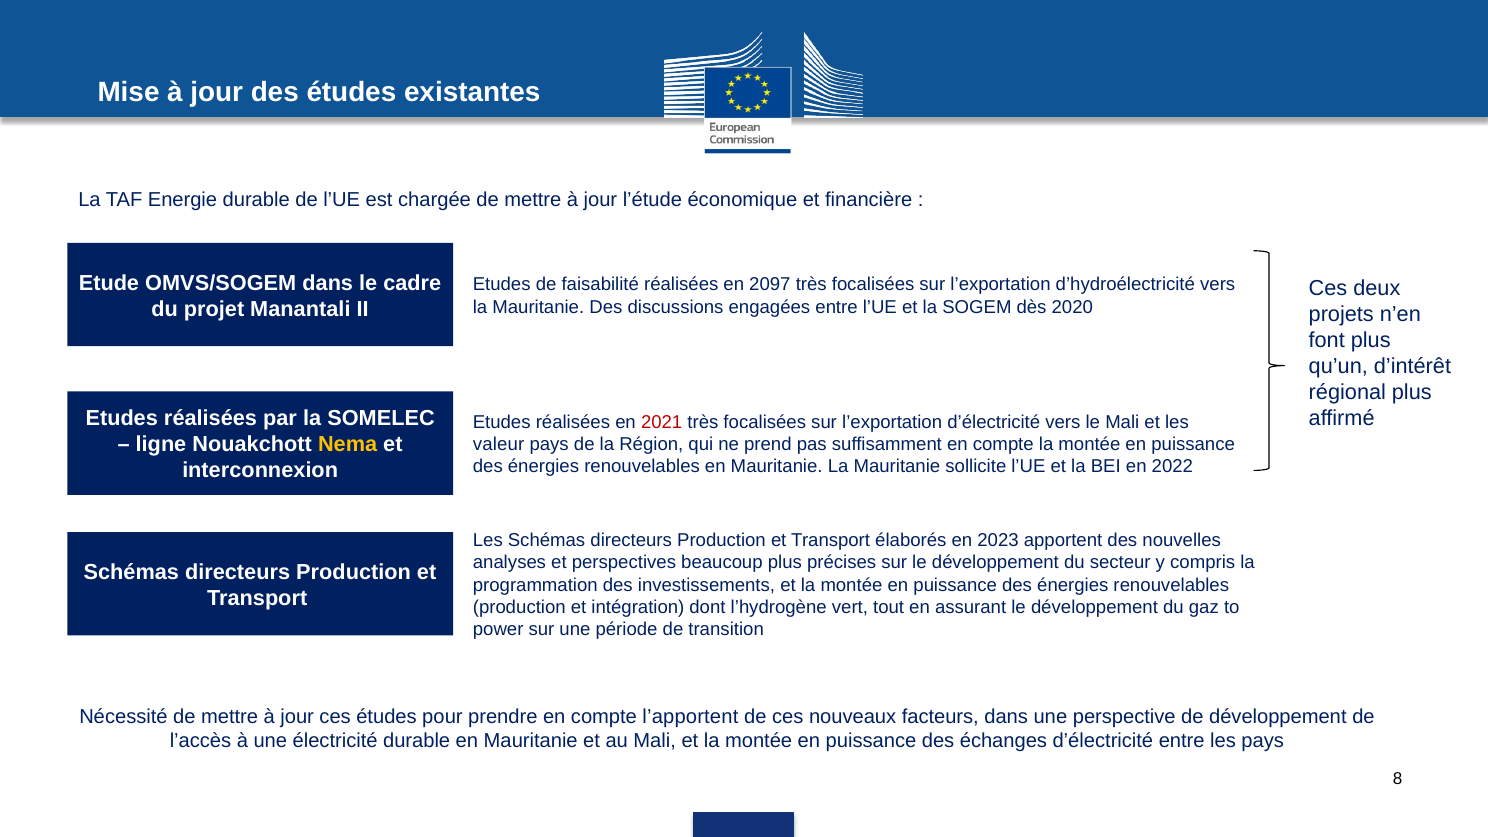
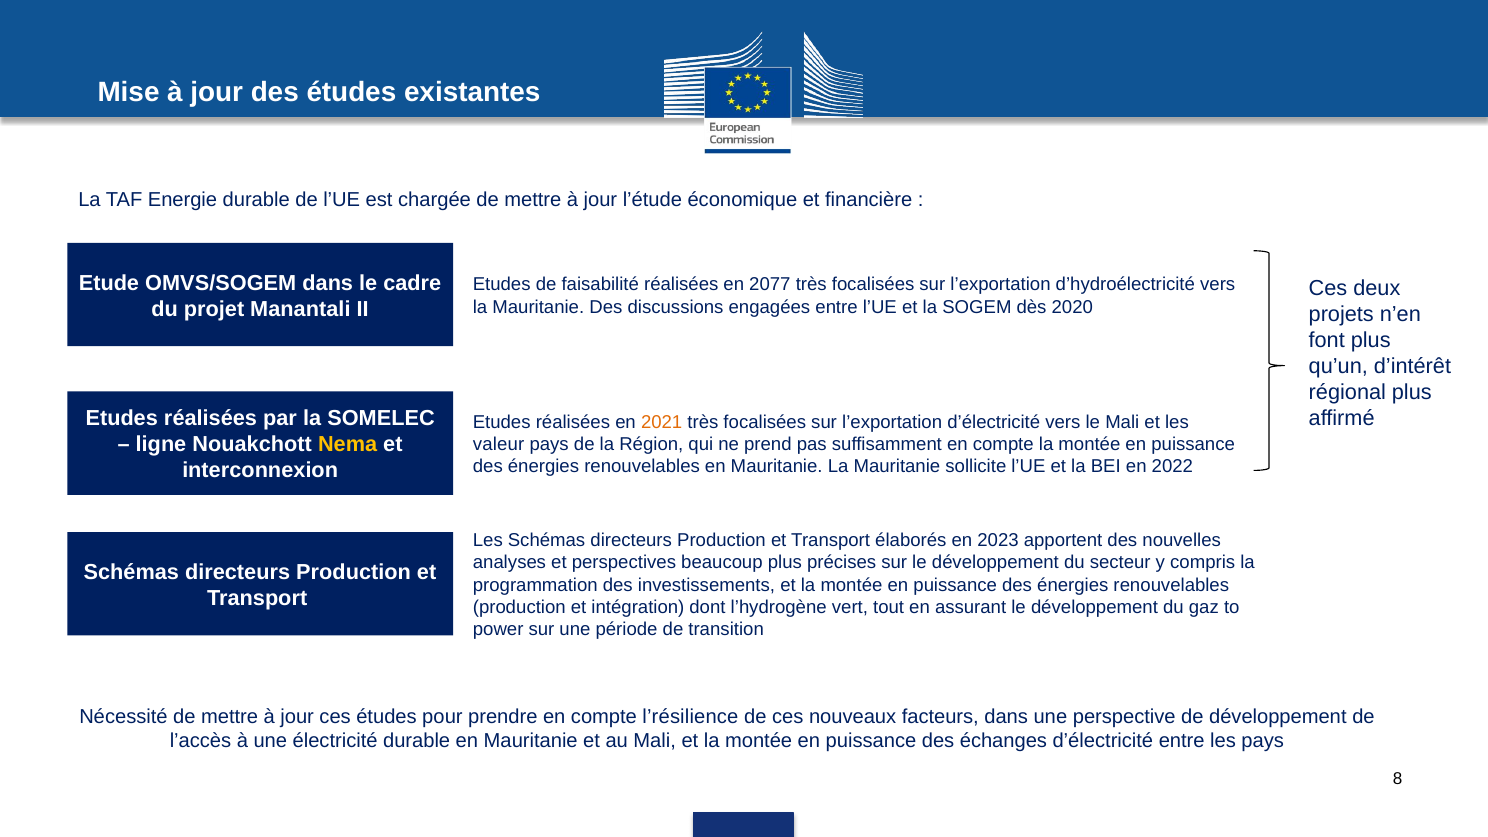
2097: 2097 -> 2077
2021 colour: red -> orange
l’apportent: l’apportent -> l’résilience
